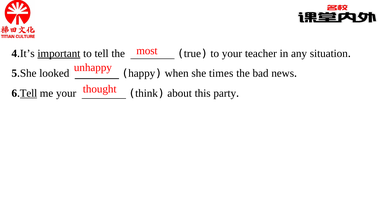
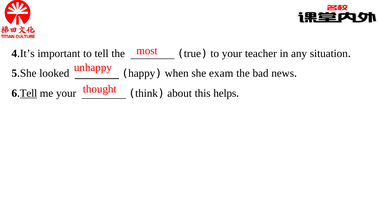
important underline: present -> none
times: times -> exam
party: party -> helps
